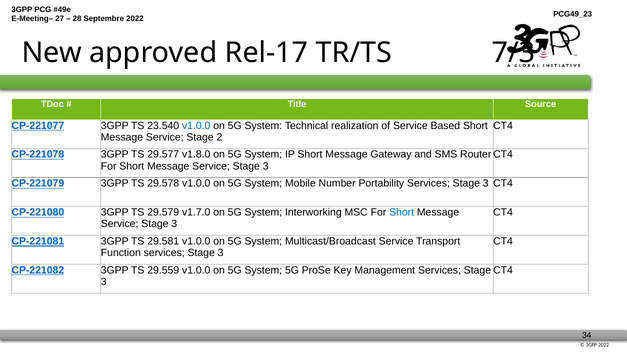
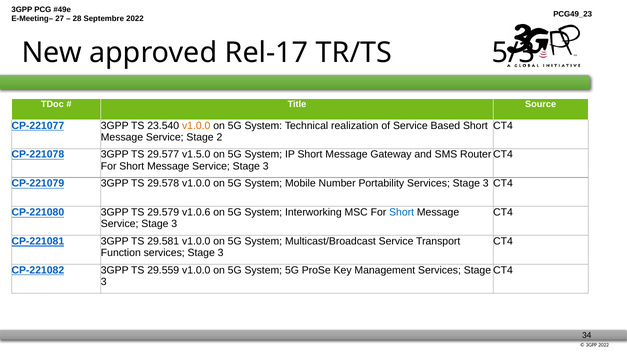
7/3: 7/3 -> 5/3
v1.0.0 at (196, 125) colour: blue -> orange
v1.8.0: v1.8.0 -> v1.5.0
v1.7.0: v1.7.0 -> v1.0.6
